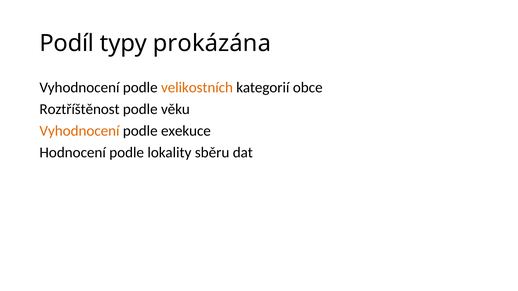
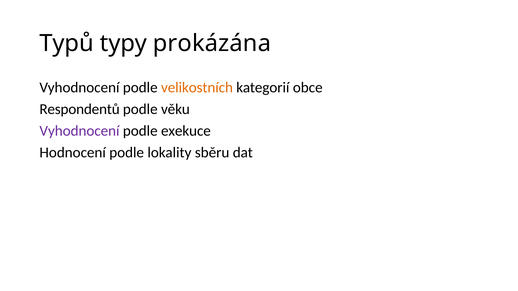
Podíl: Podíl -> Typů
Roztříštěnost: Roztříštěnost -> Respondentů
Vyhodnocení at (80, 131) colour: orange -> purple
